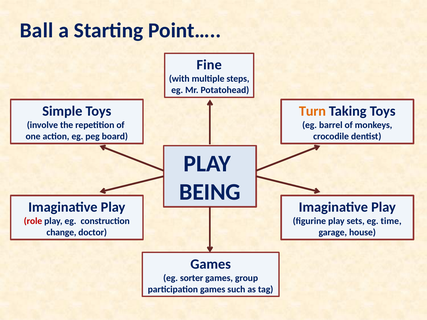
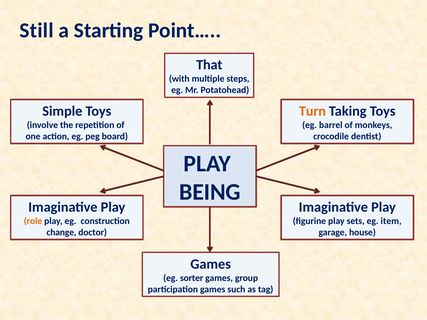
Ball: Ball -> Still
Fine: Fine -> That
role colour: red -> orange
time: time -> item
